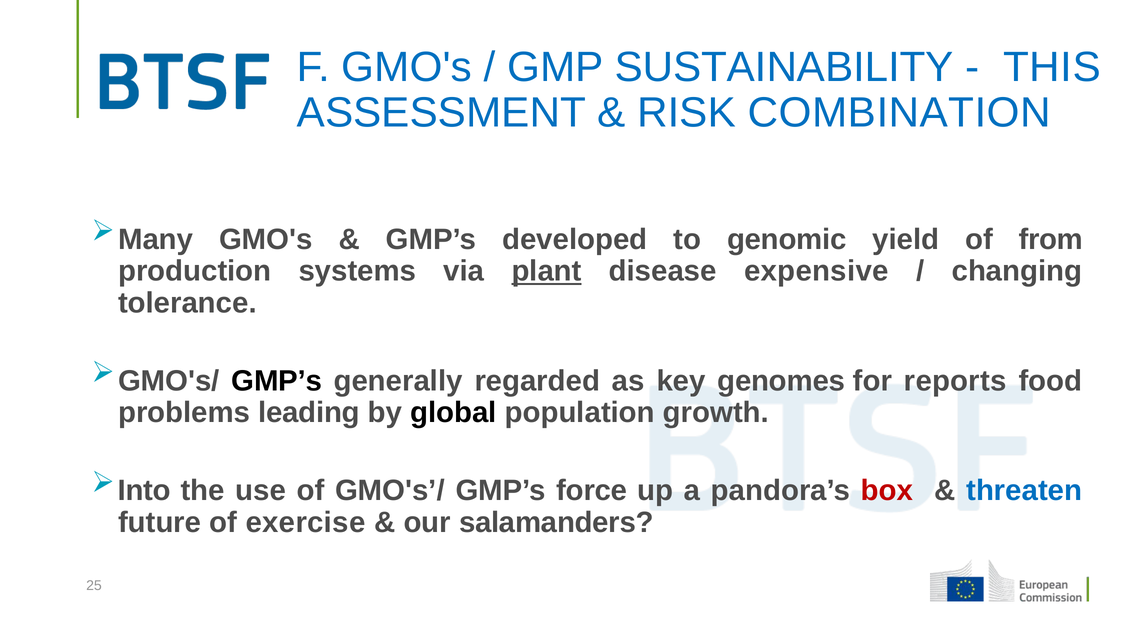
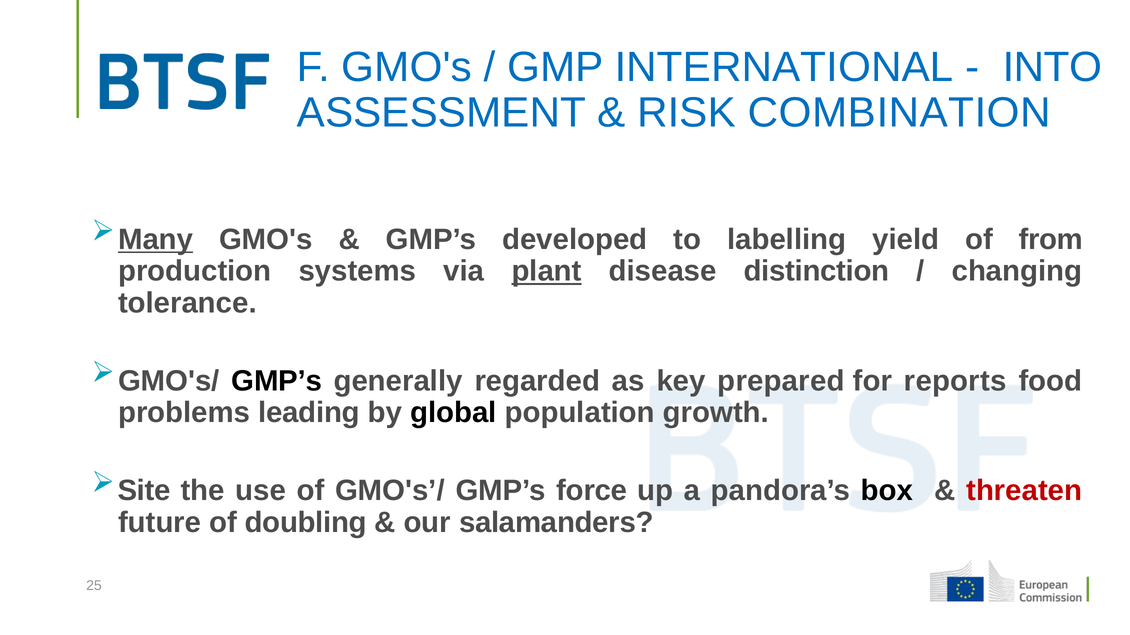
SUSTAINABILITY: SUSTAINABILITY -> INTERNATIONAL
THIS: THIS -> INTO
Many underline: none -> present
genomic: genomic -> labelling
expensive: expensive -> distinction
genomes: genomes -> prepared
Into: Into -> Site
box colour: red -> black
threaten colour: blue -> red
exercise: exercise -> doubling
